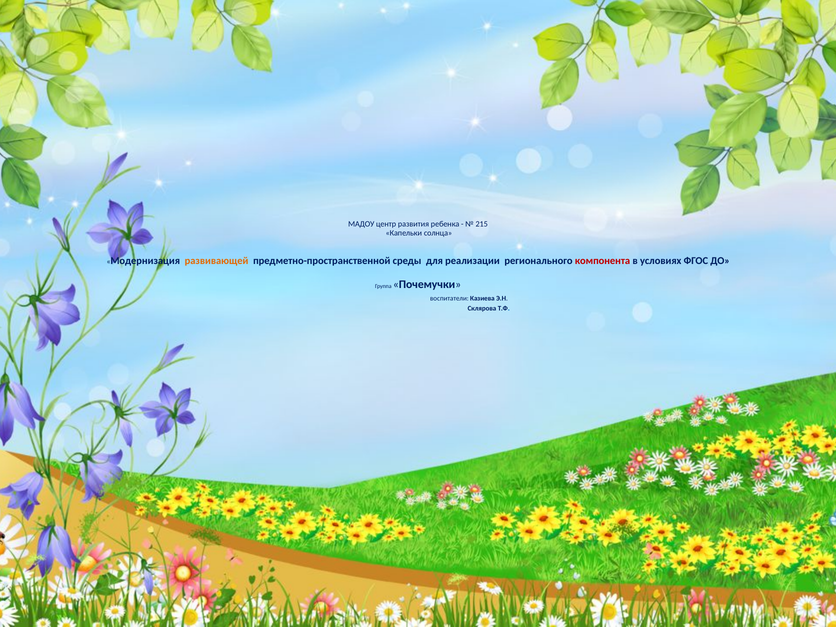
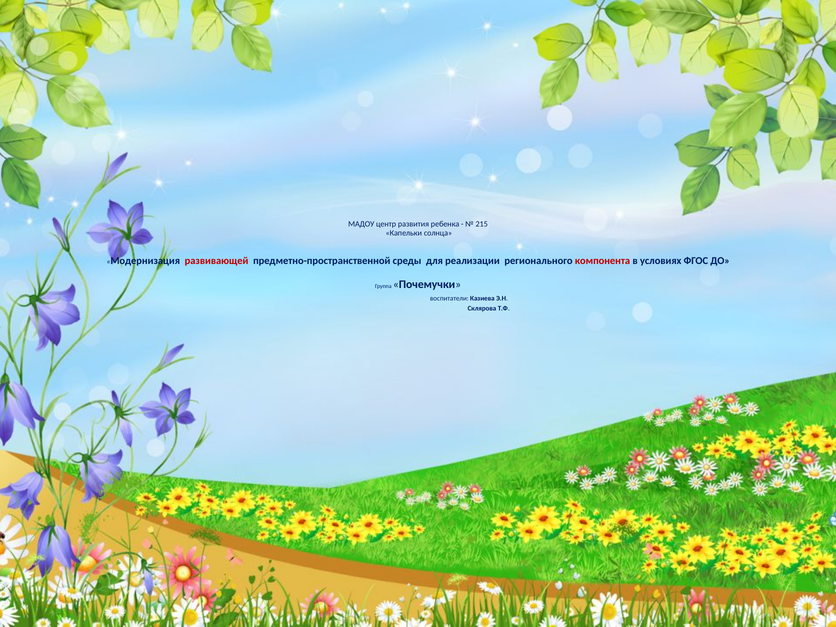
развивающей colour: orange -> red
